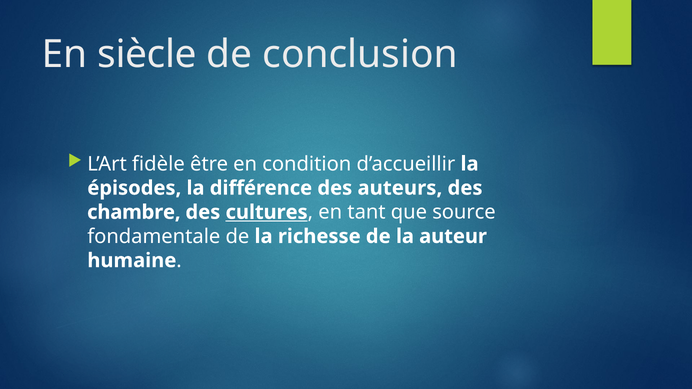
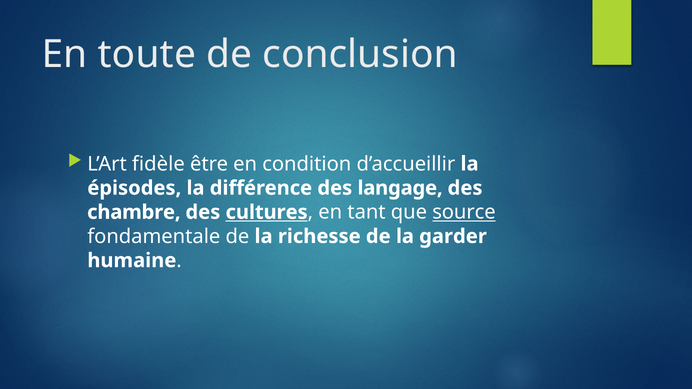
siècle: siècle -> toute
auteurs: auteurs -> langage
source underline: none -> present
auteur: auteur -> garder
